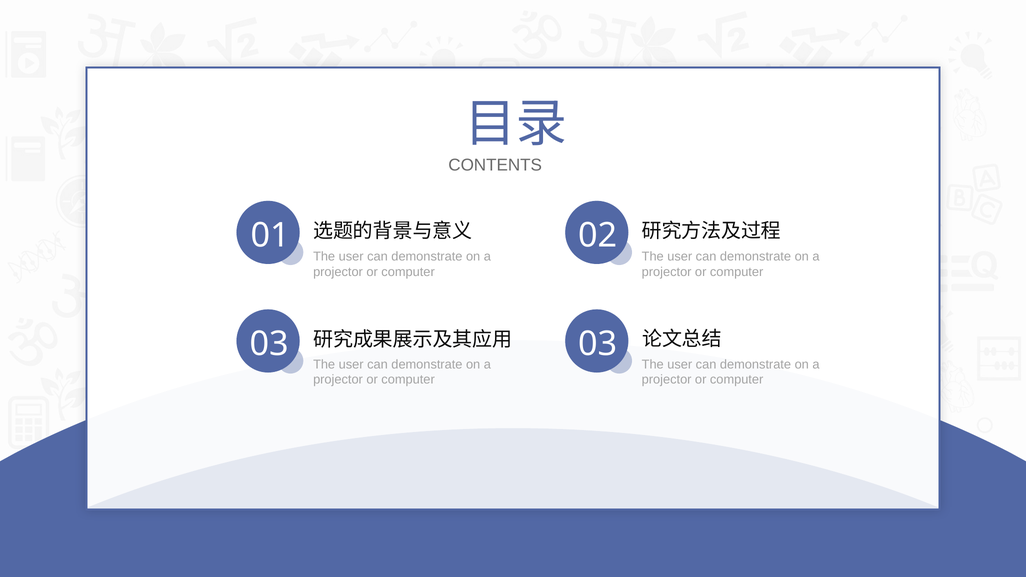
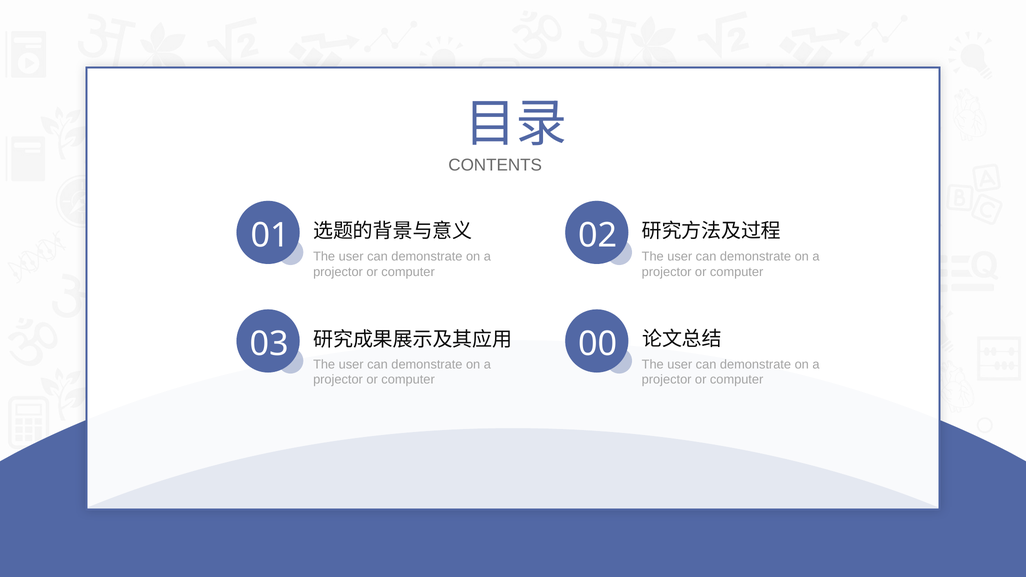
03 03: 03 -> 00
